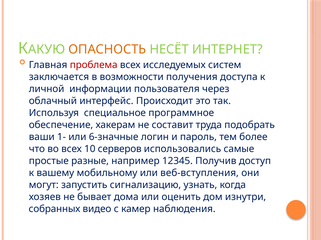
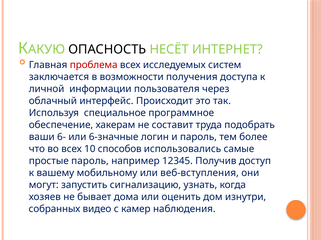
ОПАСНОСТЬ colour: orange -> black
1-: 1- -> 6-
серверов: серверов -> способов
простые разные: разные -> пароль
